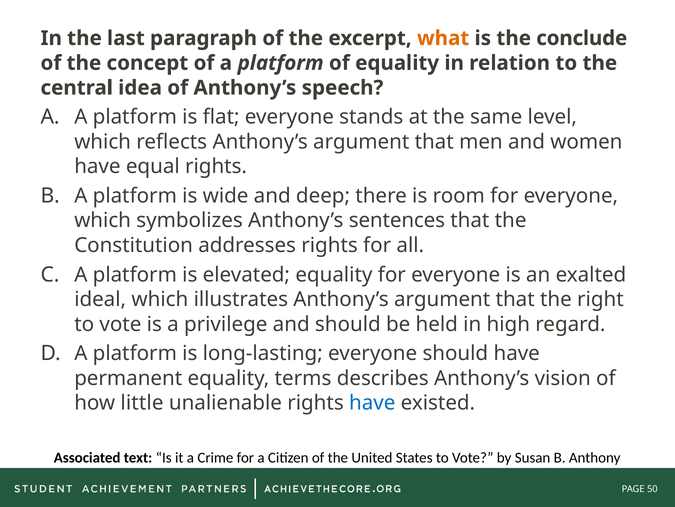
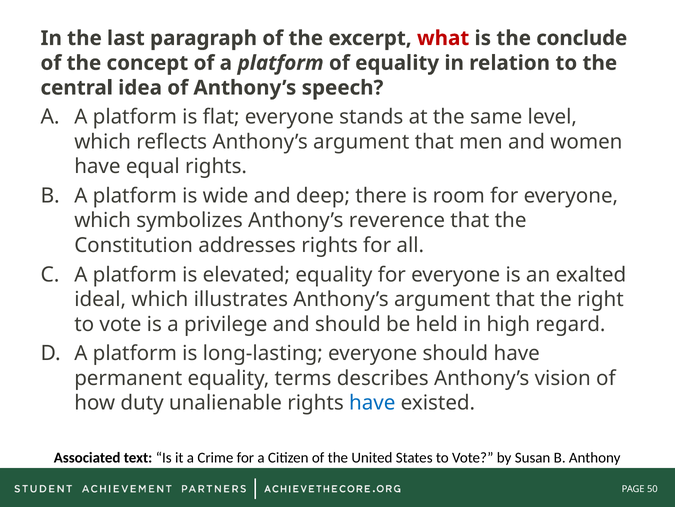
what colour: orange -> red
sentences: sentences -> reverence
little: little -> duty
